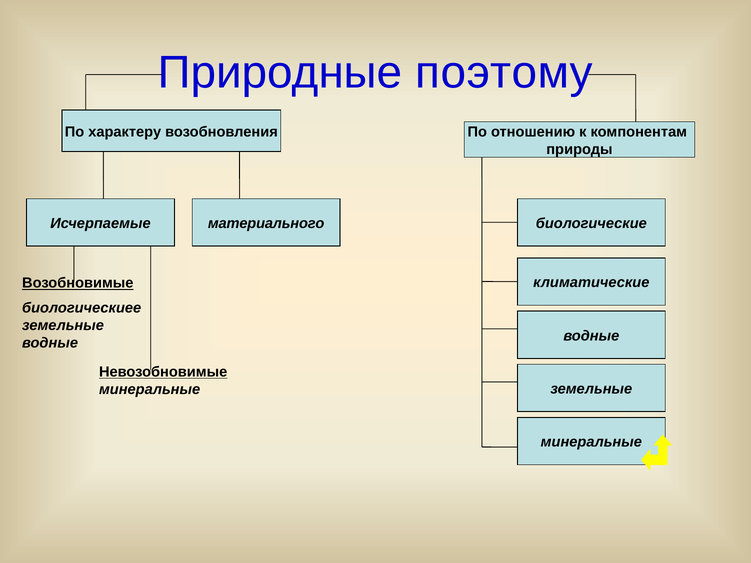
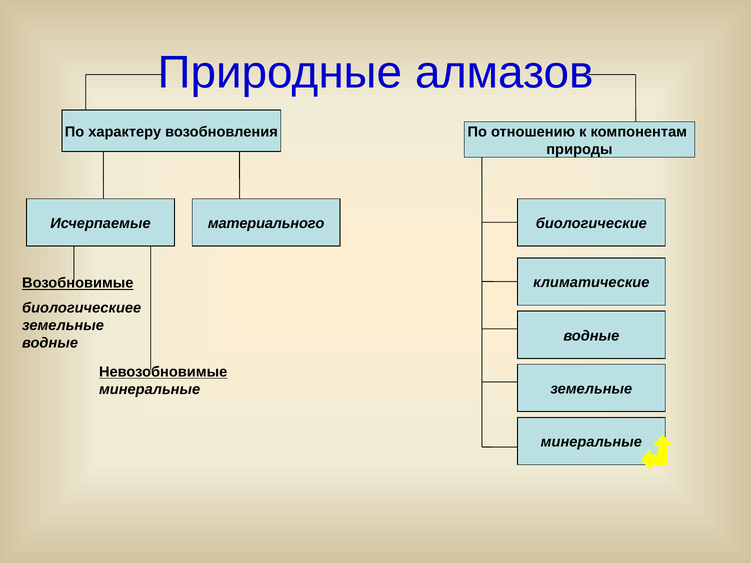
поэтому: поэтому -> алмазов
